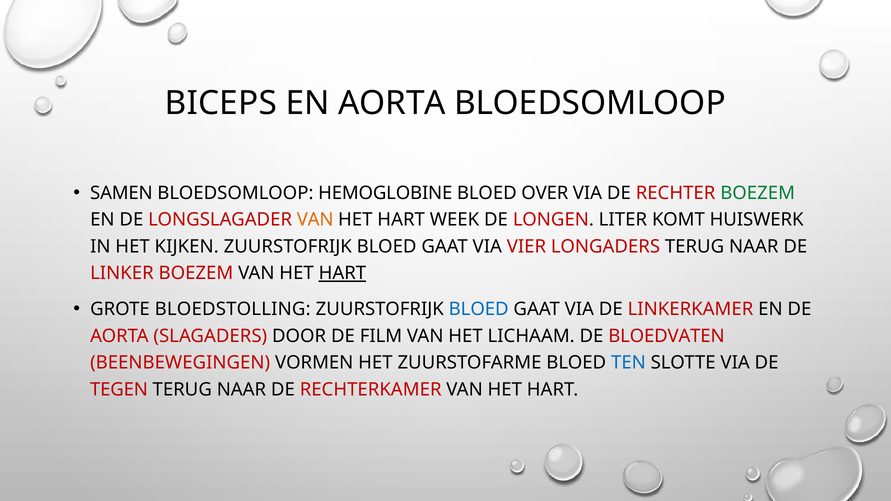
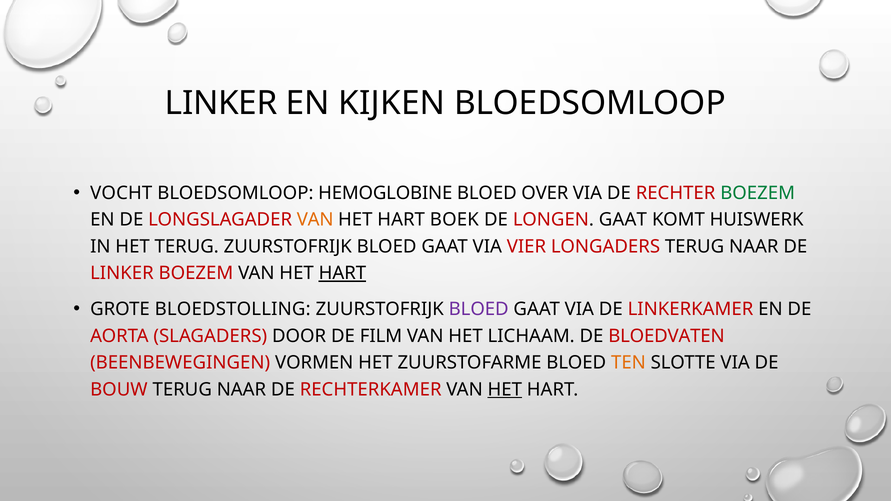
BICEPS at (221, 103): BICEPS -> LINKER
EN AORTA: AORTA -> KIJKEN
SAMEN: SAMEN -> VOCHT
WEEK: WEEK -> BOEK
LONGEN LITER: LITER -> GAAT
HET KIJKEN: KIJKEN -> TERUG
BLOED at (479, 309) colour: blue -> purple
TEN colour: blue -> orange
TEGEN: TEGEN -> BOUW
HET at (505, 390) underline: none -> present
